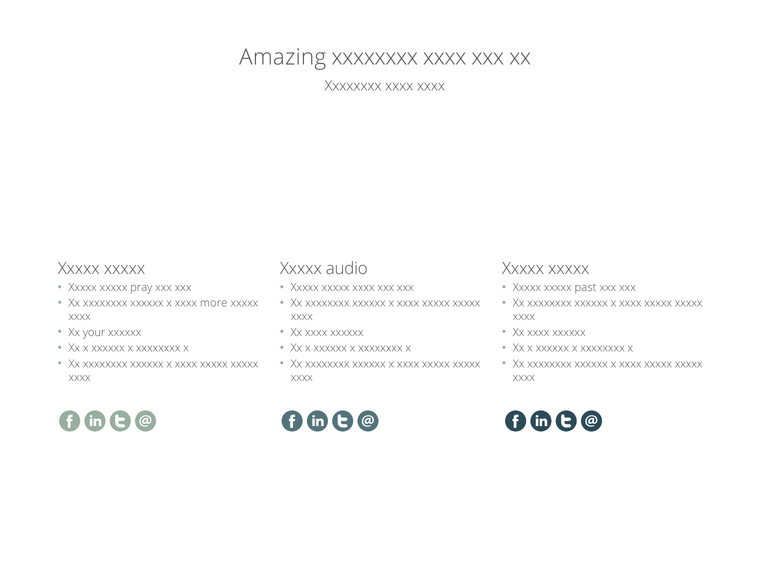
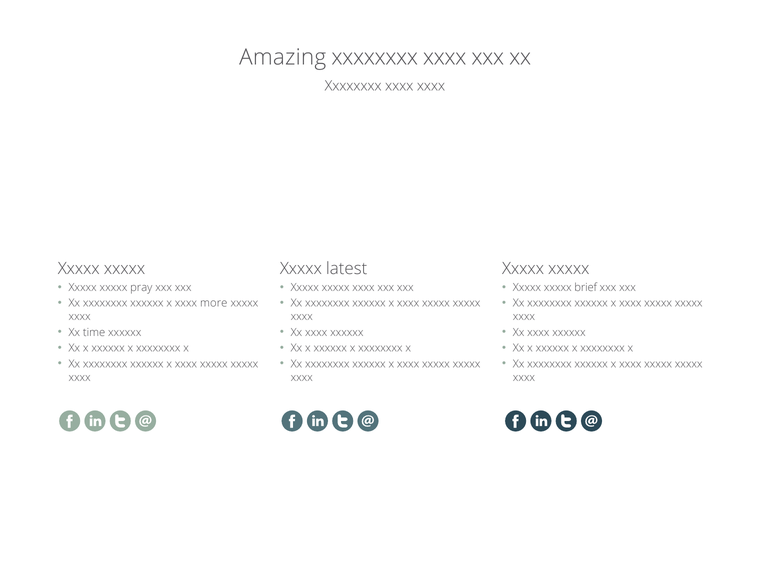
audio: audio -> latest
past: past -> brief
your: your -> time
